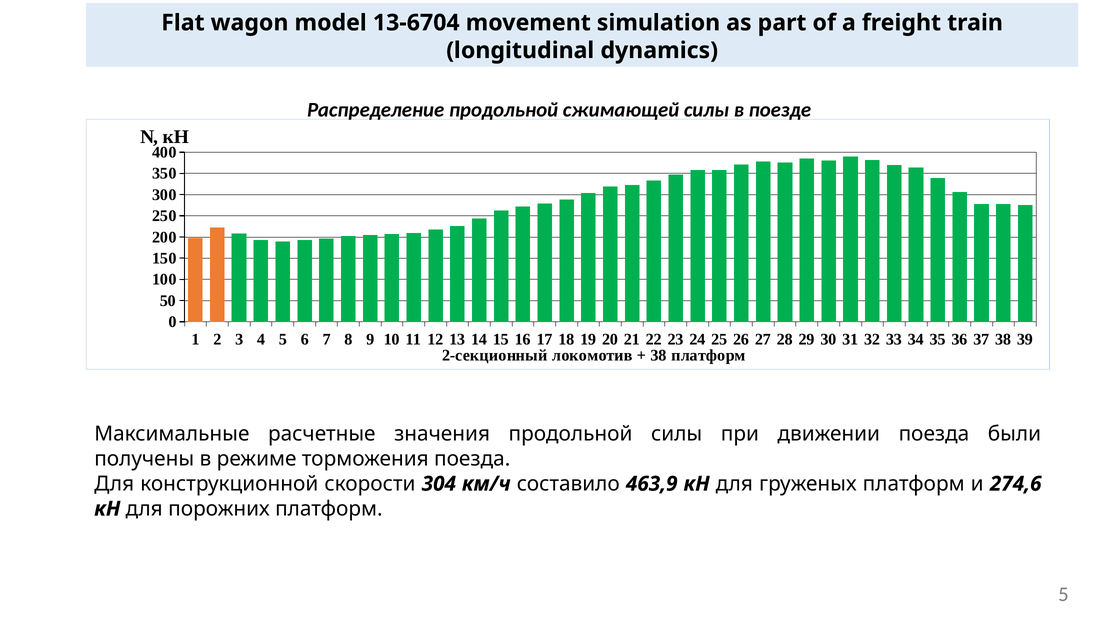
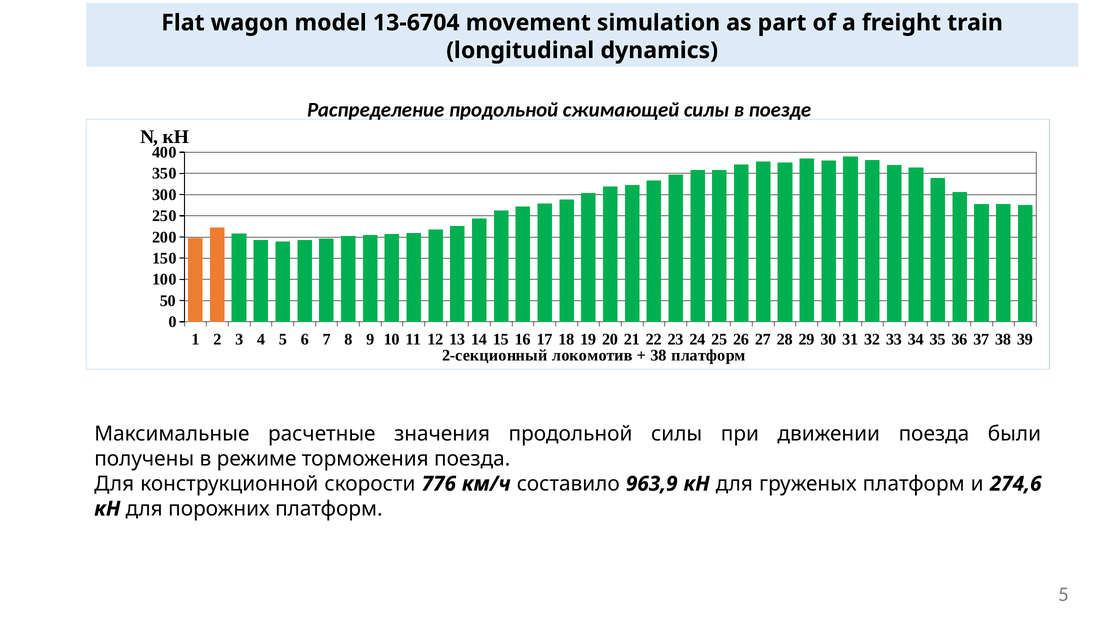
304: 304 -> 776
463,9: 463,9 -> 963,9
